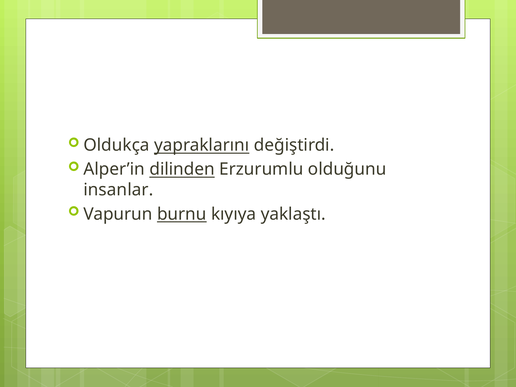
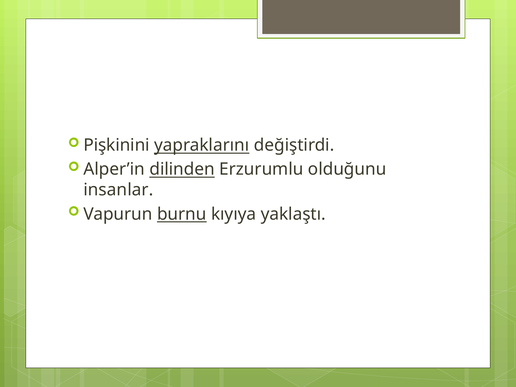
Oldukça: Oldukça -> Pişkinini
